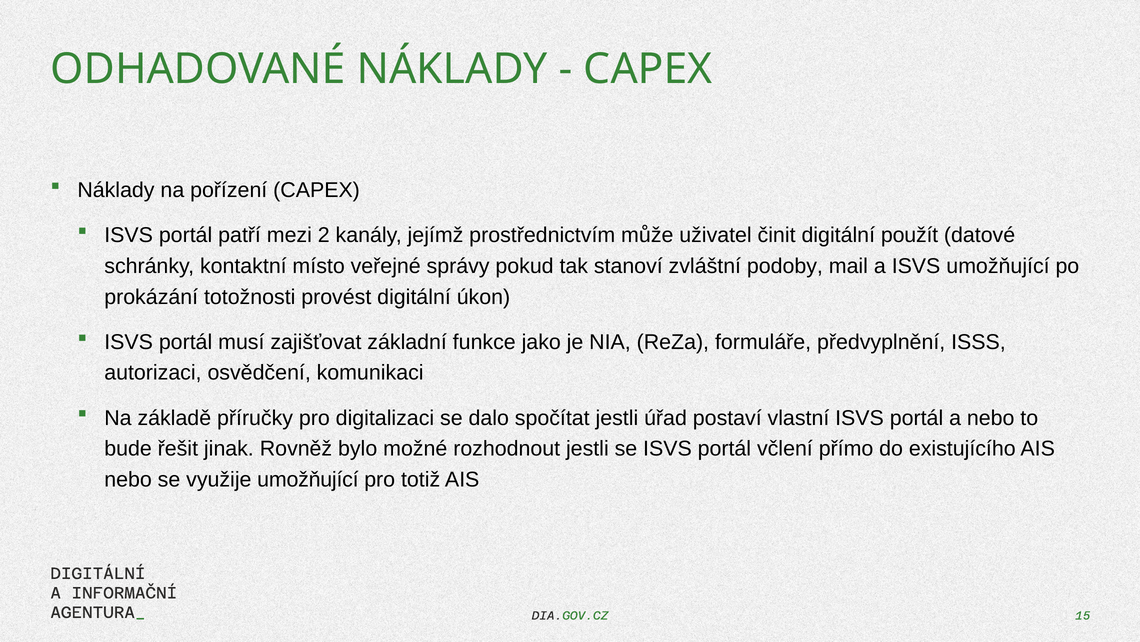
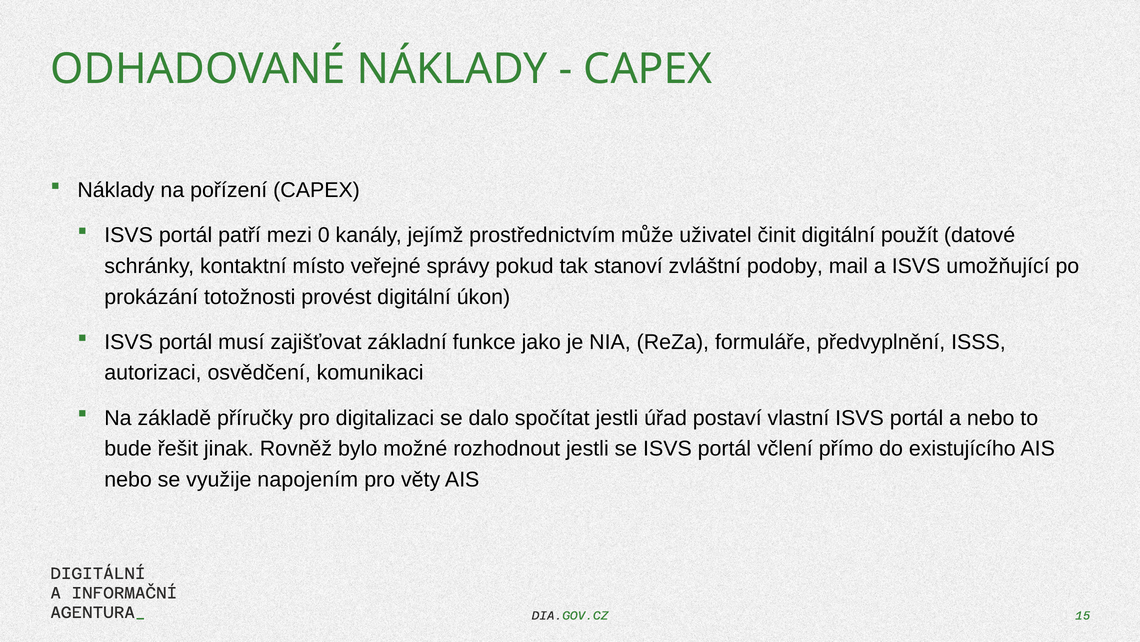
2: 2 -> 0
využije umožňující: umožňující -> napojením
totiž: totiž -> věty
